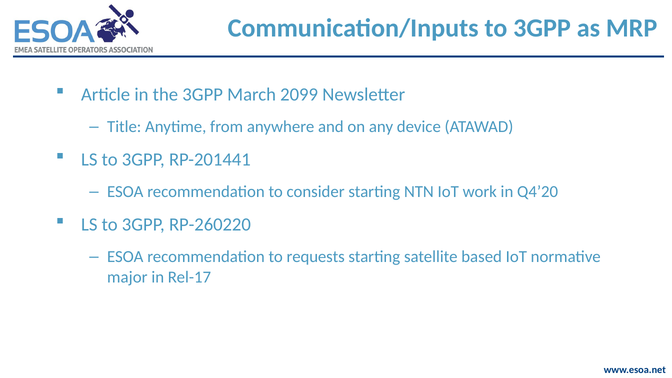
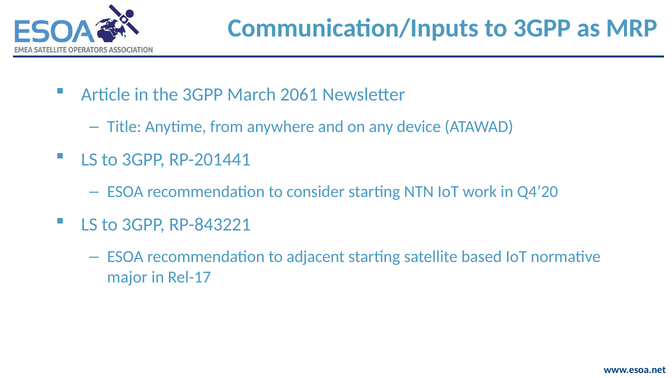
2099: 2099 -> 2061
RP-260220: RP-260220 -> RP-843221
requests: requests -> adjacent
